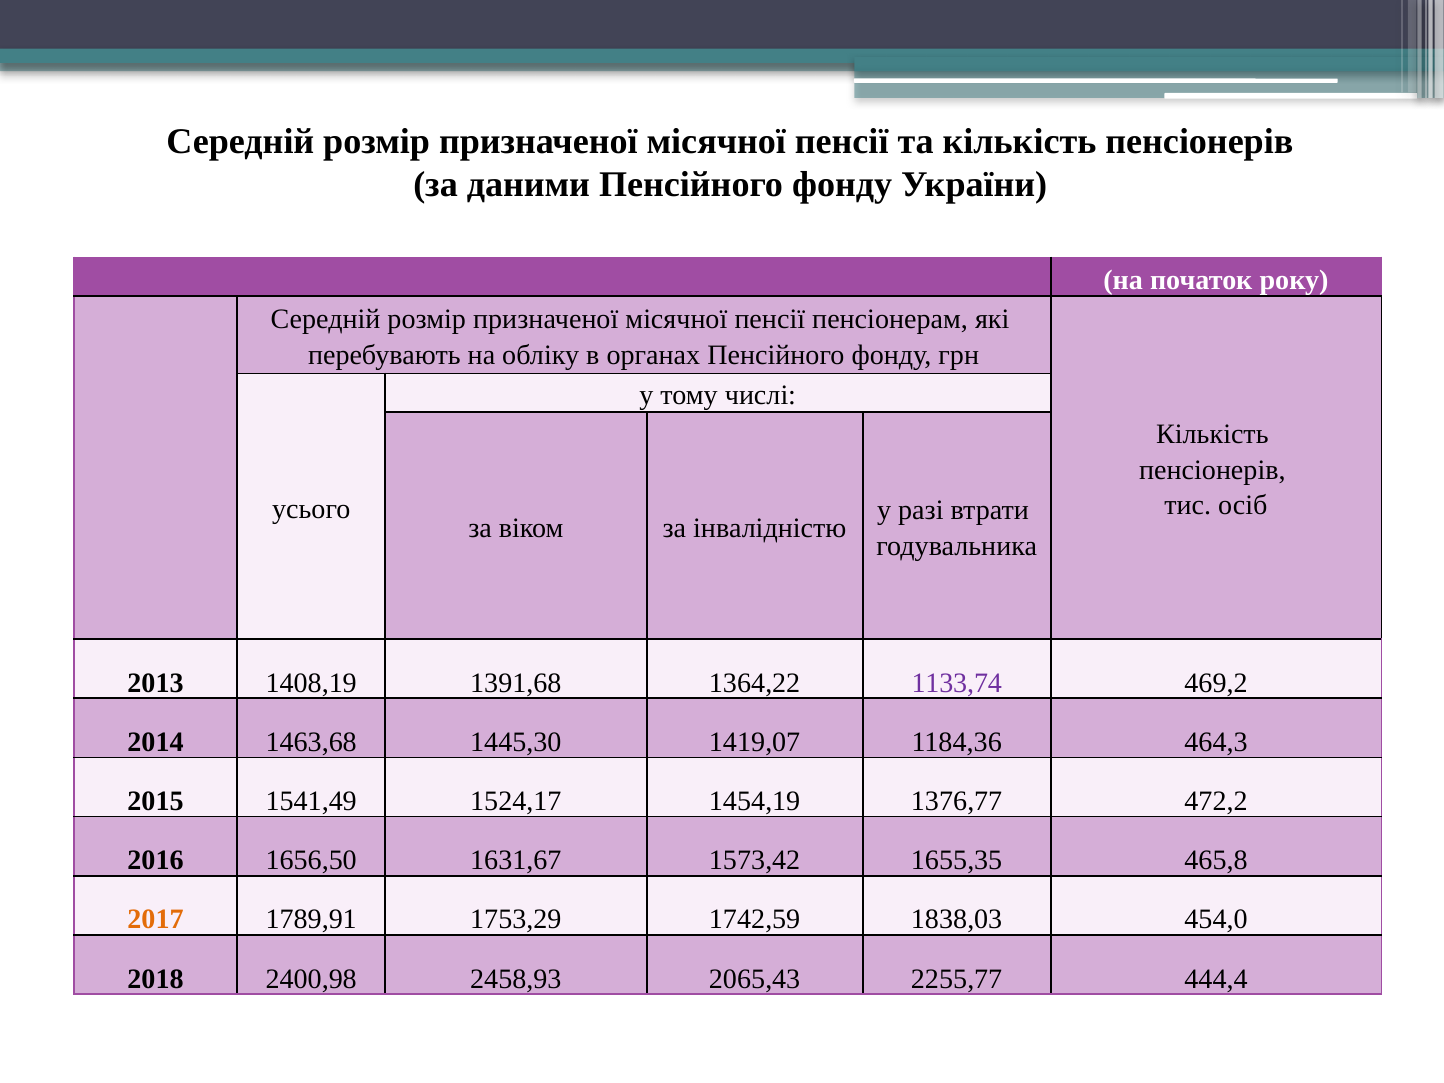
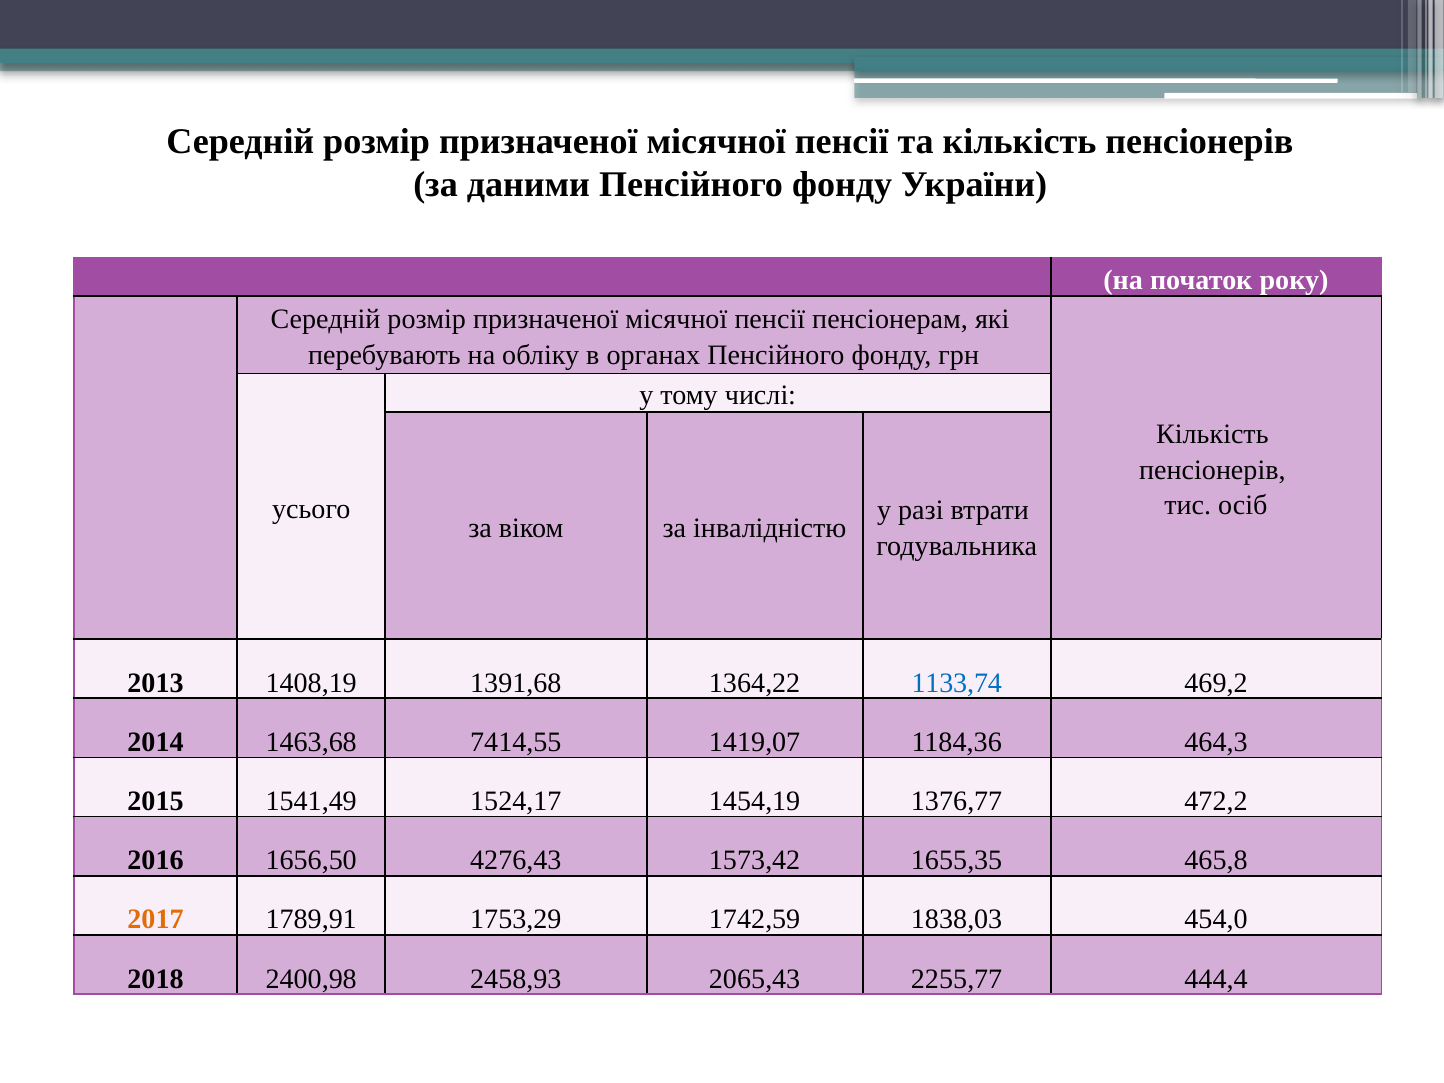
1133,74 colour: purple -> blue
1445,30: 1445,30 -> 7414,55
1631,67: 1631,67 -> 4276,43
